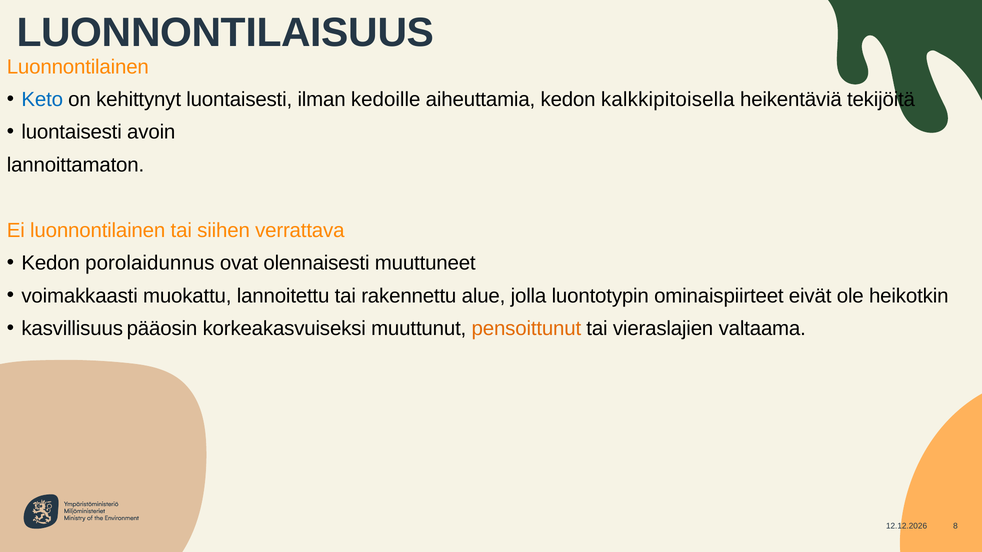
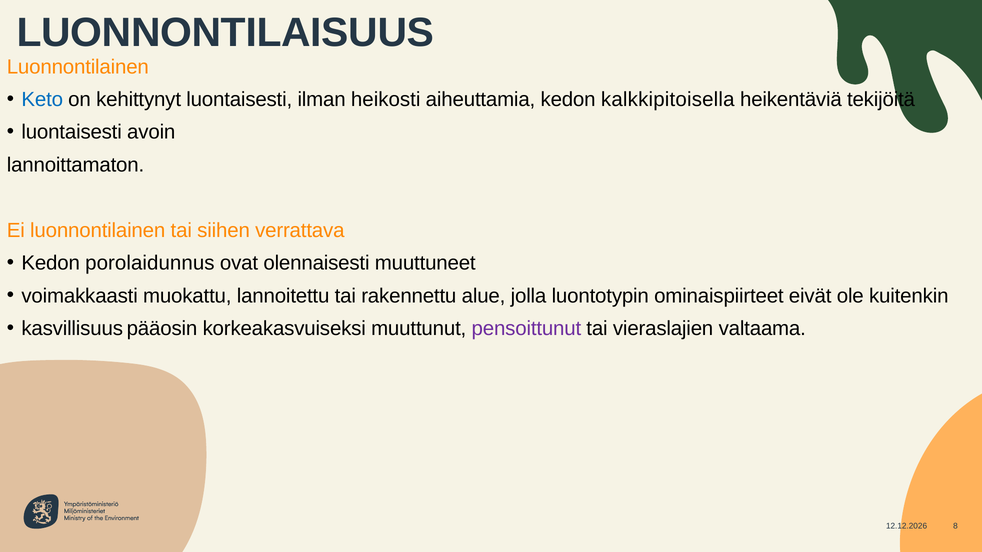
kedoille: kedoille -> heikosti
heikotkin: heikotkin -> kuitenkin
pensoittunut colour: orange -> purple
